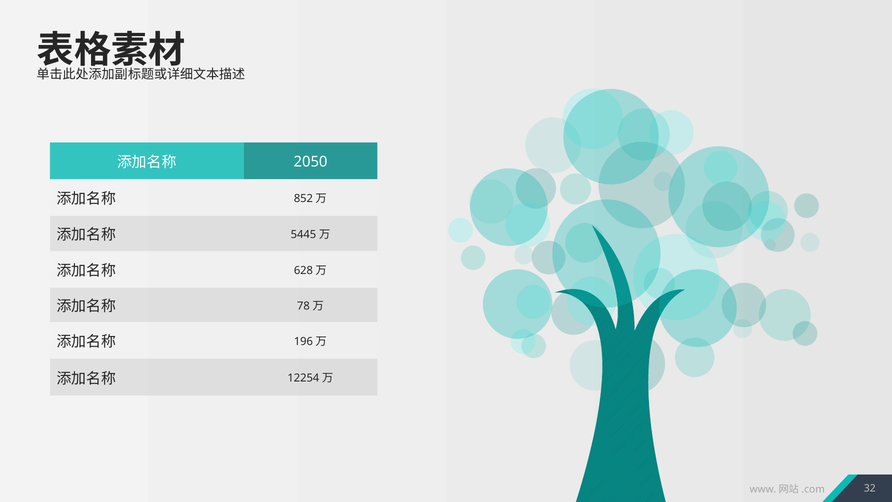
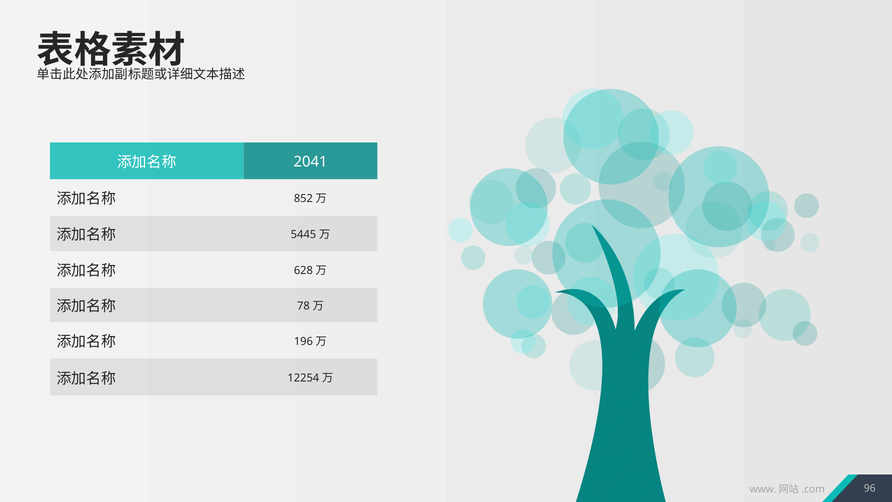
2050: 2050 -> 2041
32: 32 -> 96
